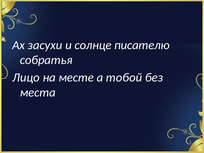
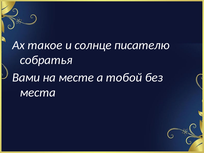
засухи: засухи -> такое
Лицо: Лицо -> Вами
